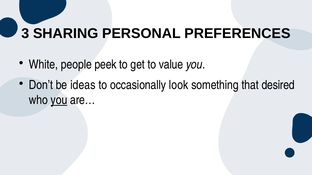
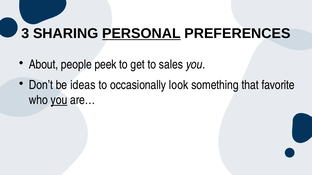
PERSONAL underline: none -> present
White: White -> About
value: value -> sales
desired: desired -> favorite
